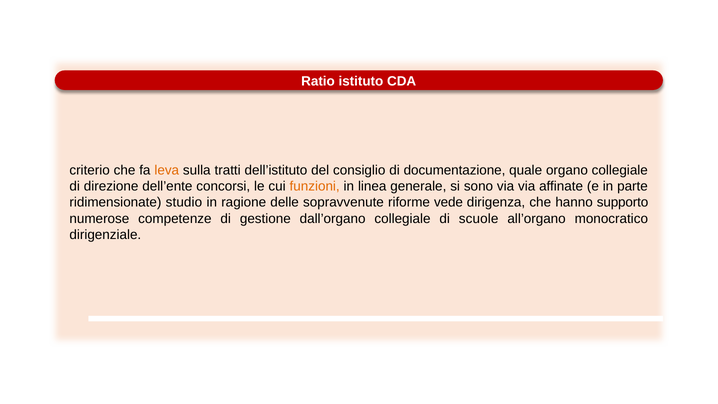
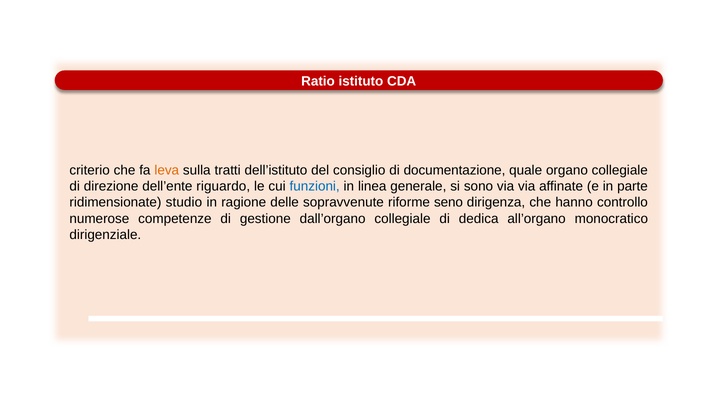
concorsi: concorsi -> riguardo
funzioni colour: orange -> blue
vede: vede -> seno
supporto: supporto -> controllo
scuole: scuole -> dedica
